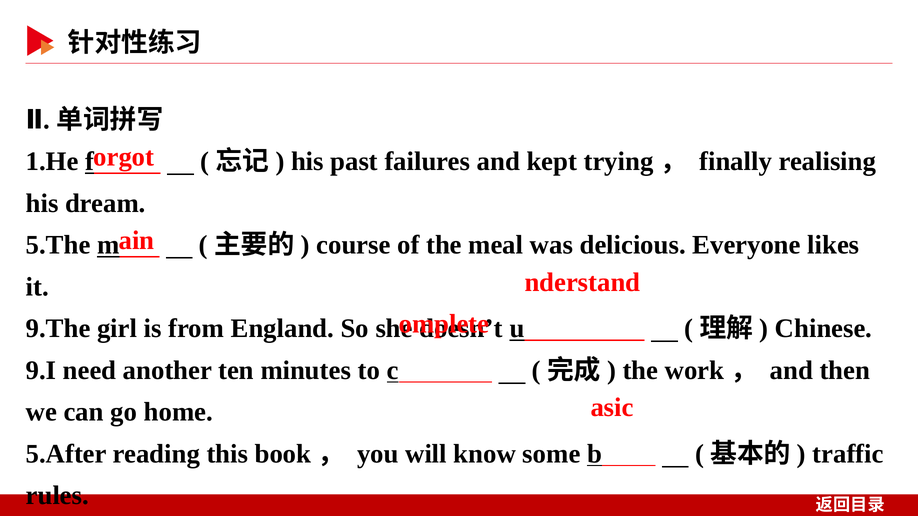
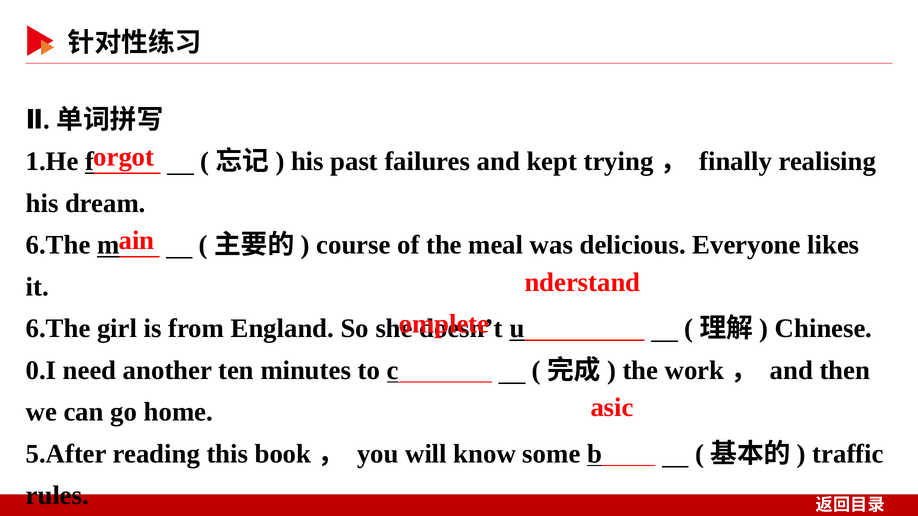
5.The at (58, 245): 5.The -> 6.The
9.The at (58, 329): 9.The -> 6.The
9.I: 9.I -> 0.I
